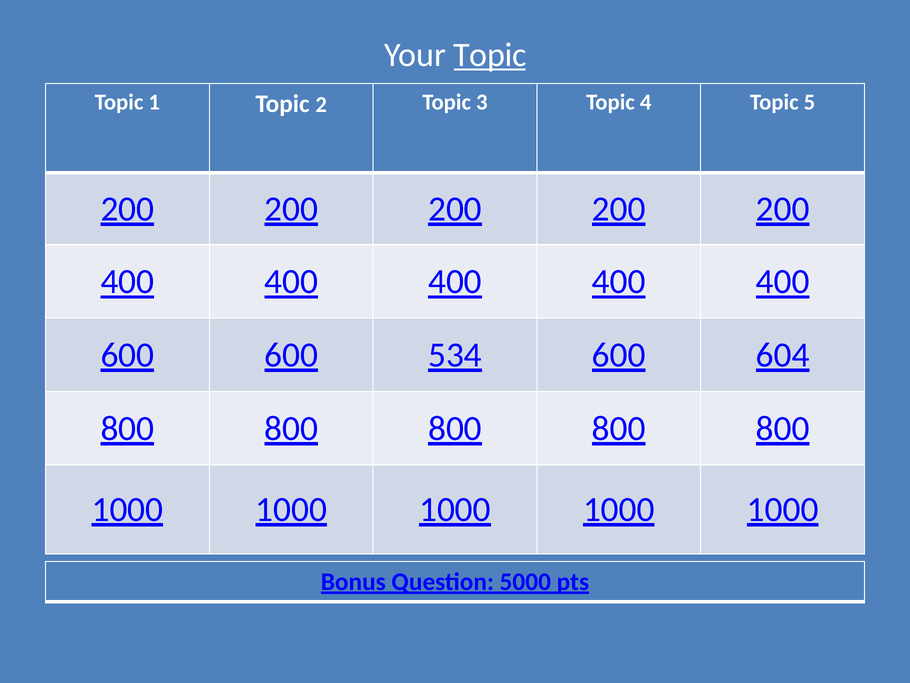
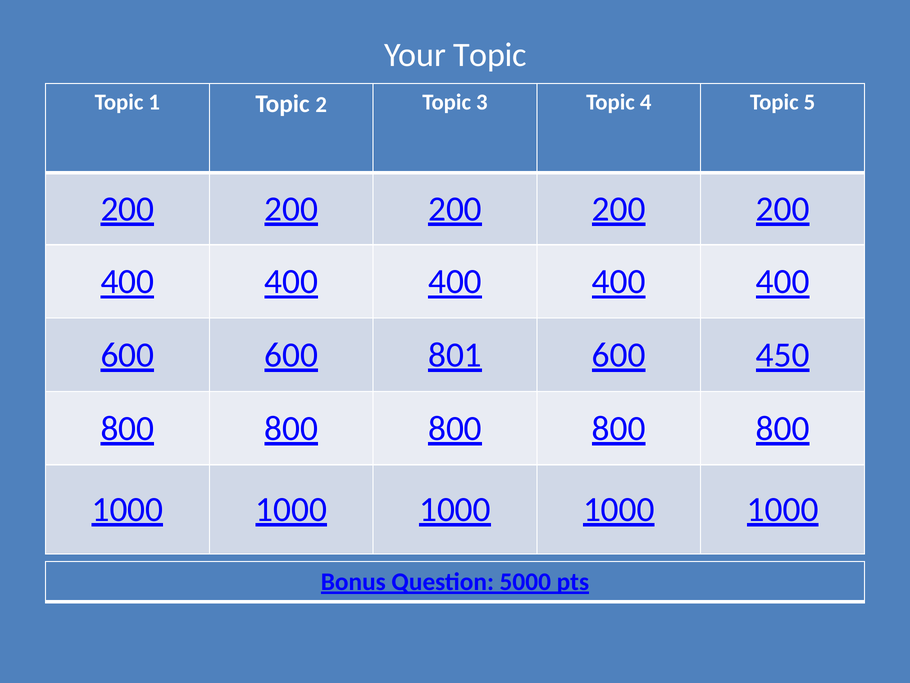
Topic at (490, 55) underline: present -> none
534: 534 -> 801
604: 604 -> 450
